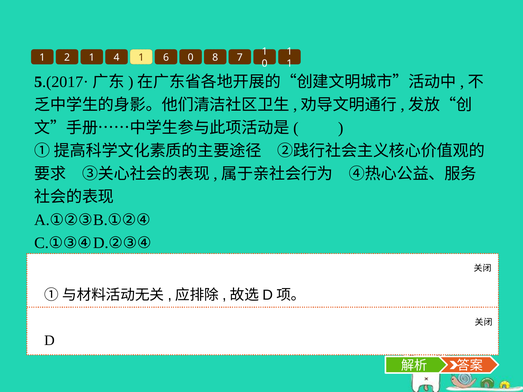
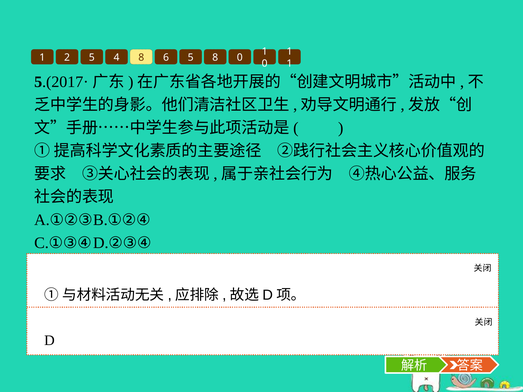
2 1: 1 -> 5
4 1: 1 -> 8
6 0: 0 -> 5
8 7: 7 -> 0
